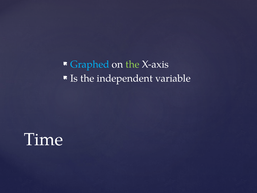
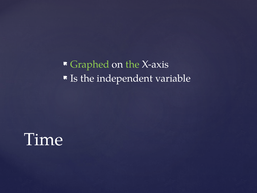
Graphed colour: light blue -> light green
